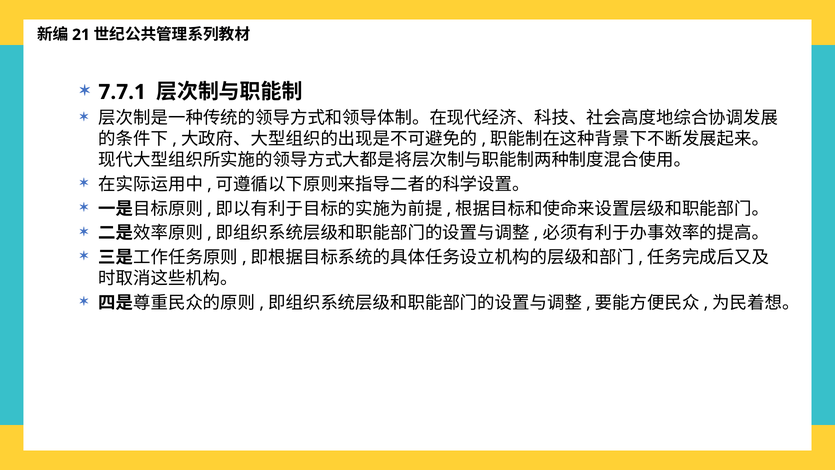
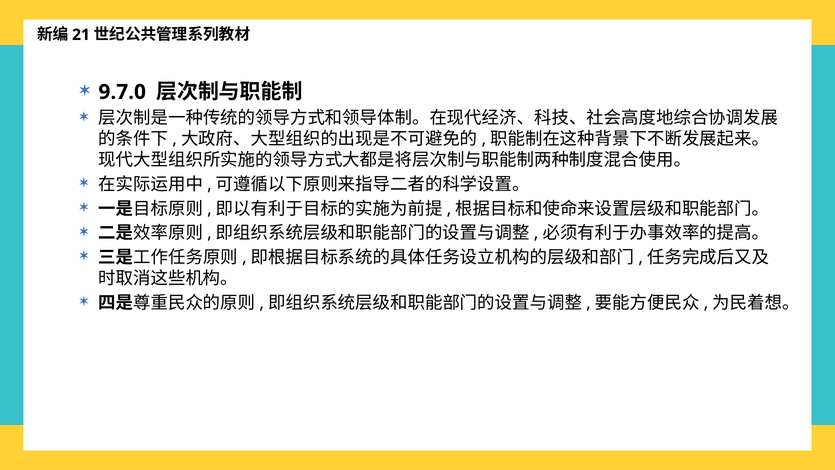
7.7.1: 7.7.1 -> 9.7.0
